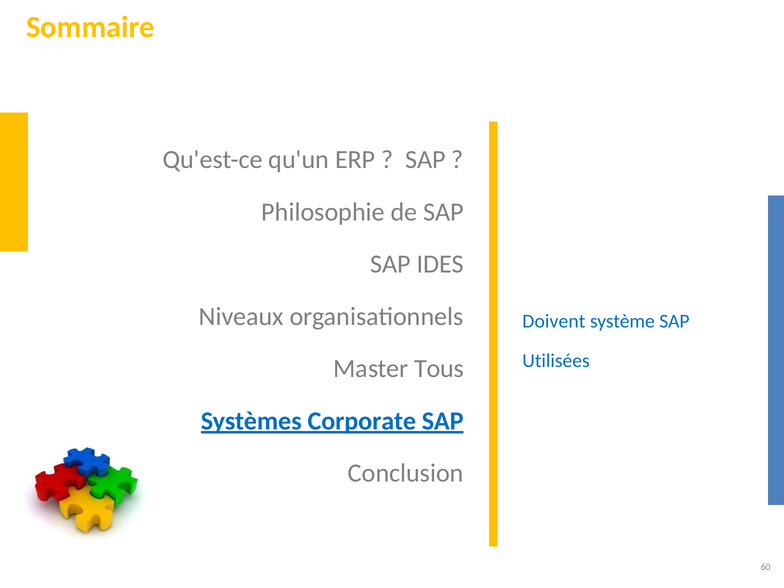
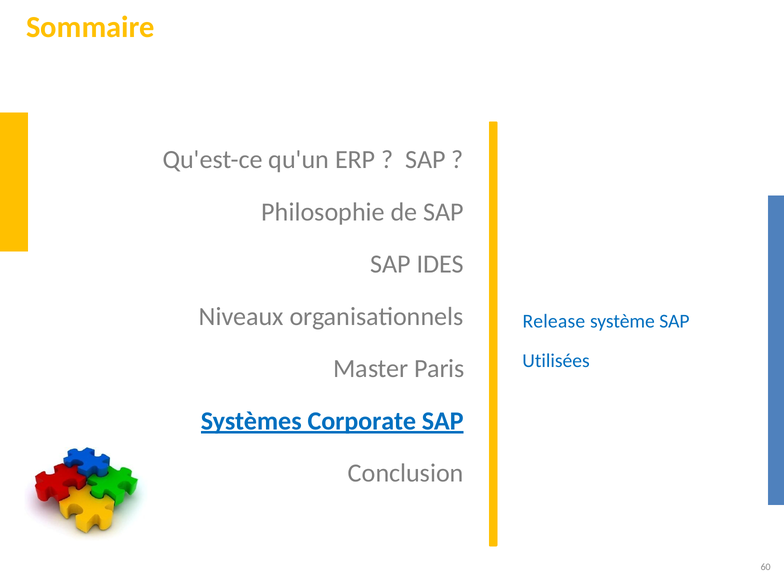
Doivent: Doivent -> Release
Tous: Tous -> Paris
